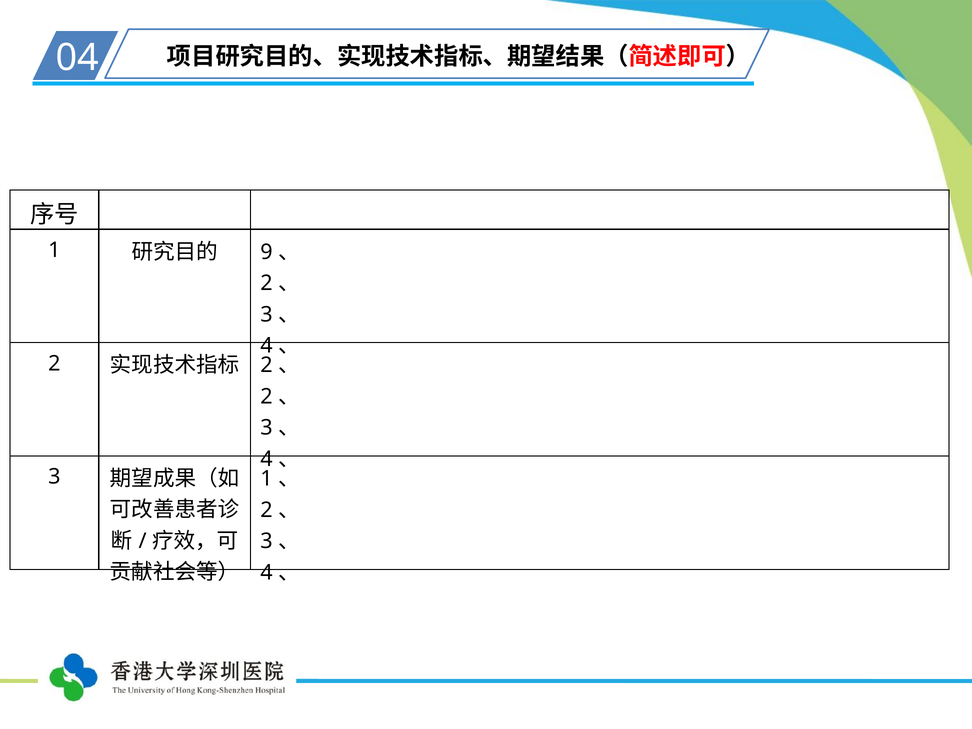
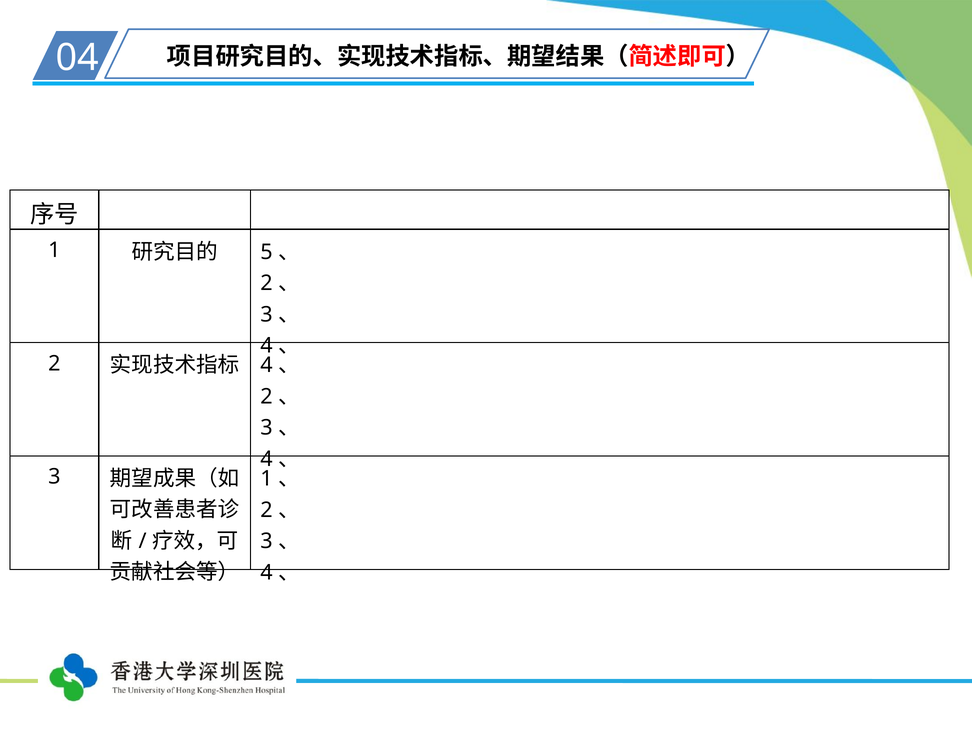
9: 9 -> 5
2 at (266, 365): 2 -> 4
